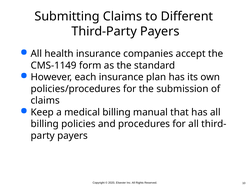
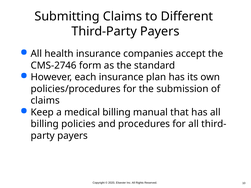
CMS-1149: CMS-1149 -> CMS-2746
